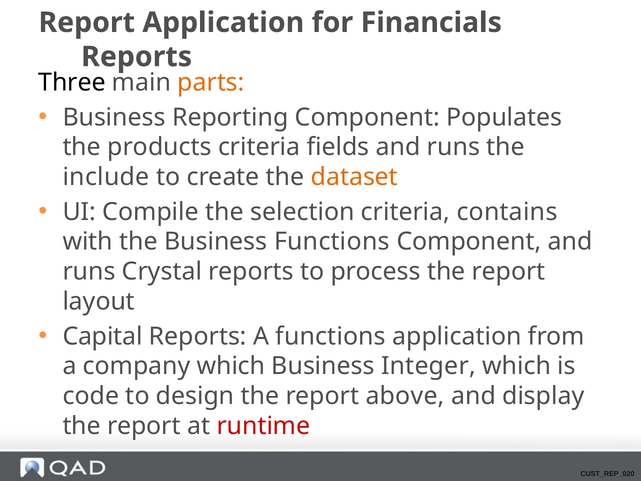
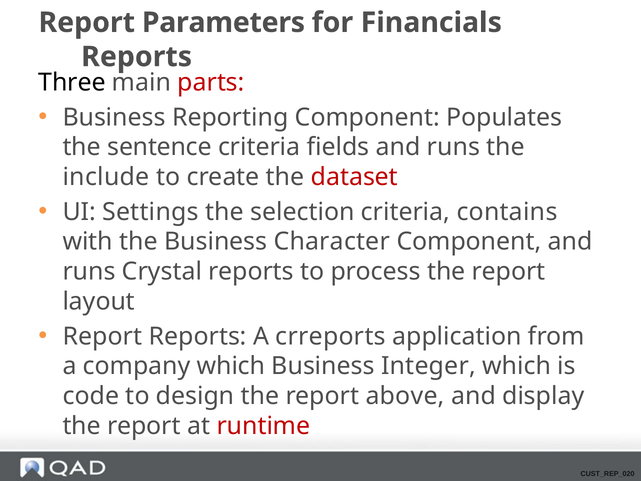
Report Application: Application -> Parameters
parts colour: orange -> red
products: products -> sentence
dataset colour: orange -> red
Compile: Compile -> Settings
Business Functions: Functions -> Character
Capital at (103, 336): Capital -> Report
A functions: functions -> crreports
